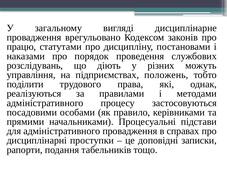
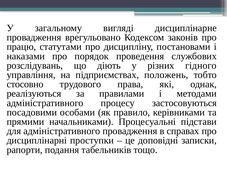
можуть: можуть -> гідного
поділити: поділити -> стосовно
